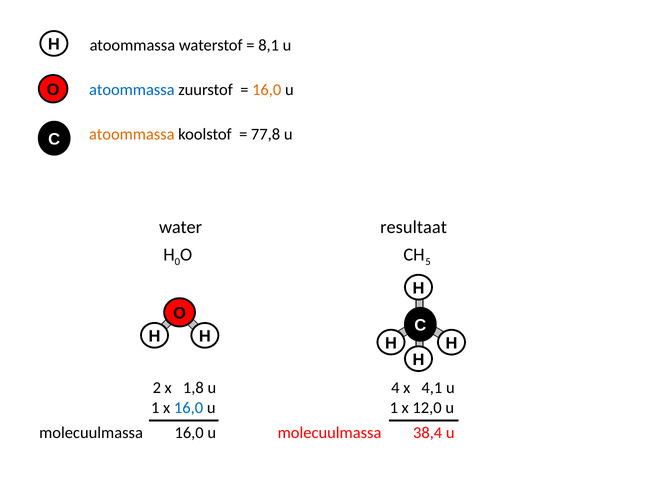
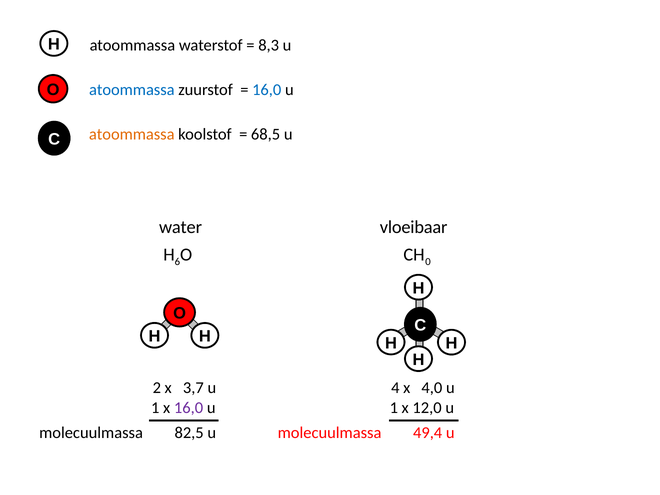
8,1: 8,1 -> 8,3
16,0 at (267, 90) colour: orange -> blue
77,8: 77,8 -> 68,5
resultaat: resultaat -> vloeibaar
0: 0 -> 6
5: 5 -> 0
1,8: 1,8 -> 3,7
4,1: 4,1 -> 4,0
16,0 at (189, 408) colour: blue -> purple
molecuulmassa 16,0: 16,0 -> 82,5
38,4: 38,4 -> 49,4
